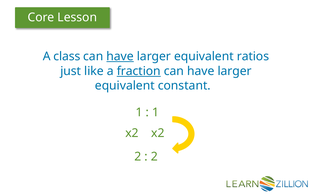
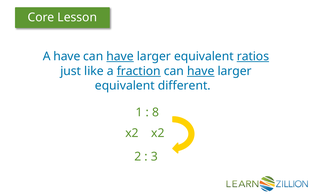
A class: class -> have
ratios underline: none -> present
have at (201, 71) underline: none -> present
constant: constant -> different
1 at (156, 112): 1 -> 8
2 at (154, 157): 2 -> 3
